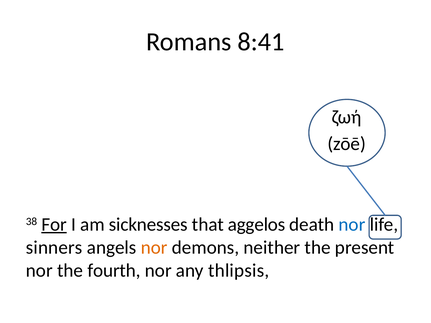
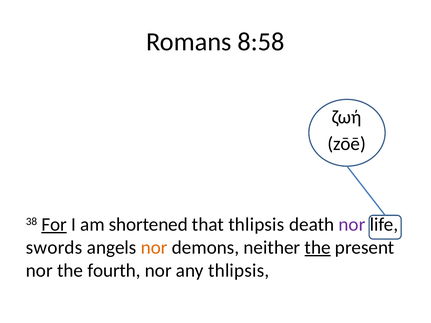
8:41: 8:41 -> 8:58
sicknesses: sicknesses -> shortened
that aggelos: aggelos -> thlipsis
nor at (352, 225) colour: blue -> purple
sinners: sinners -> swords
the at (318, 248) underline: none -> present
